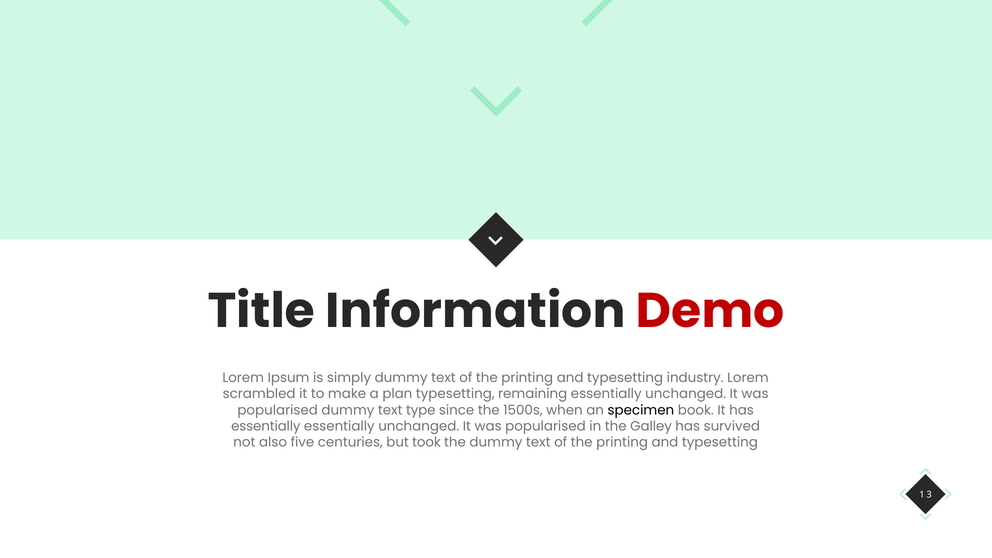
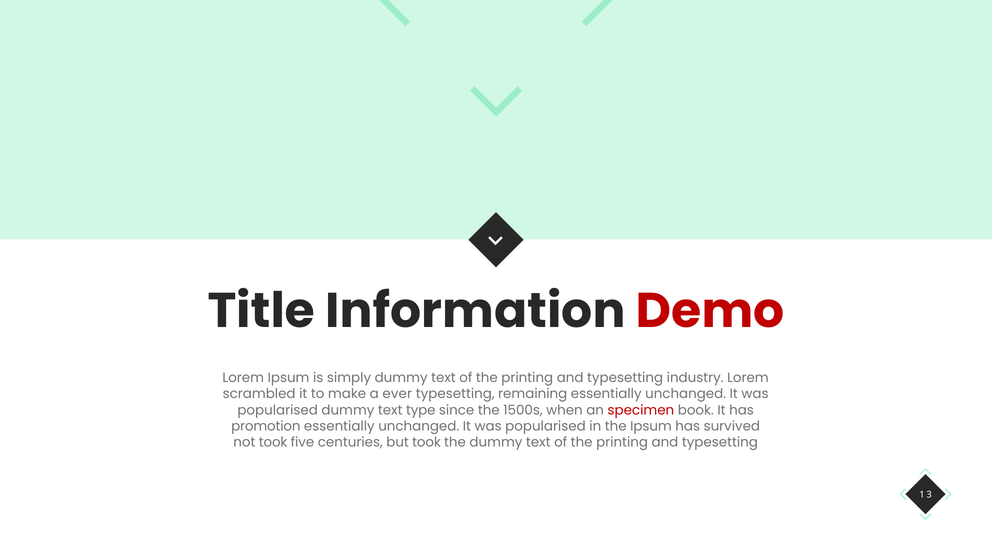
plan: plan -> ever
specimen colour: black -> red
essentially at (266, 426): essentially -> promotion
the Galley: Galley -> Ipsum
not also: also -> took
